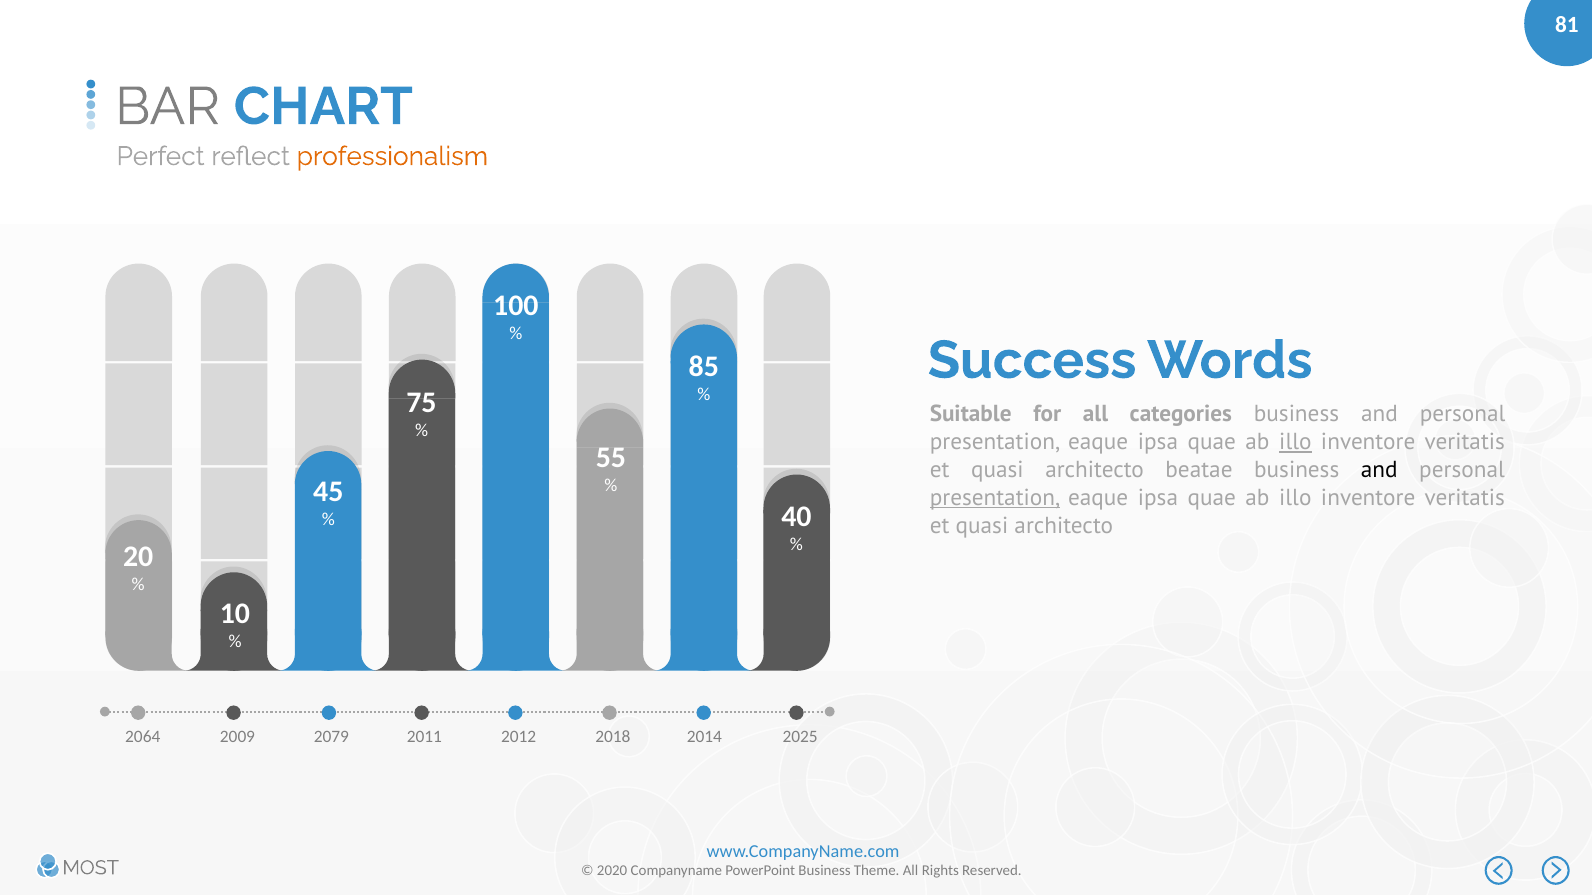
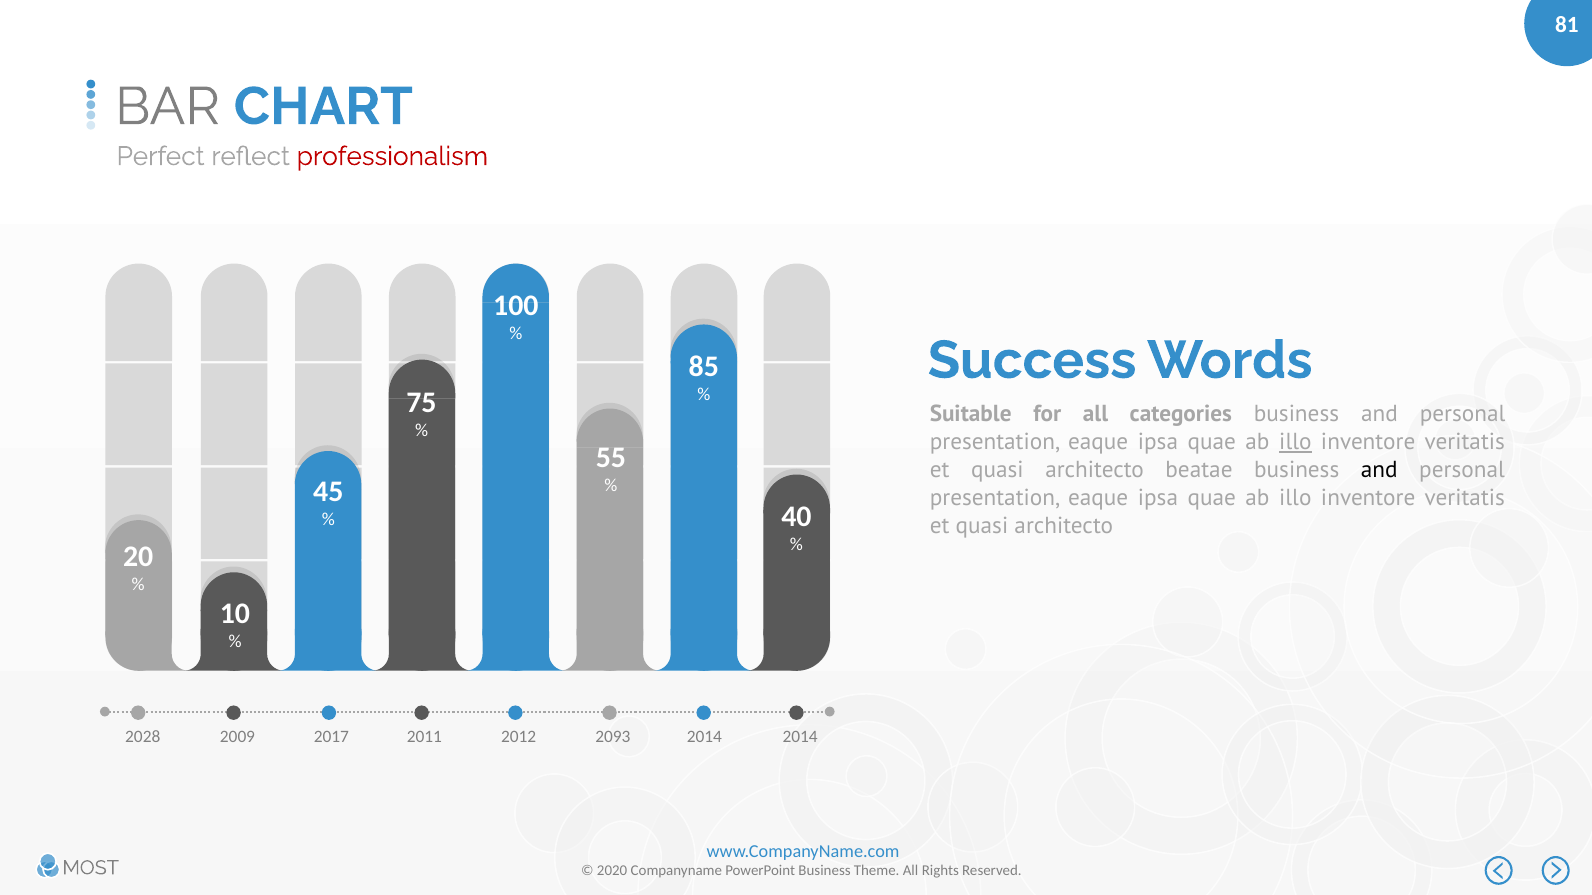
professionalism colour: orange -> red
presentation at (995, 498) underline: present -> none
2064: 2064 -> 2028
2079: 2079 -> 2017
2018: 2018 -> 2093
2025 at (800, 737): 2025 -> 2014
